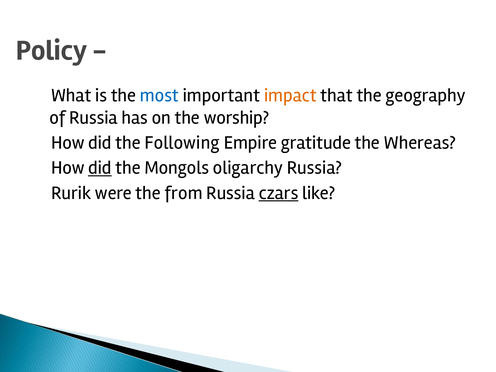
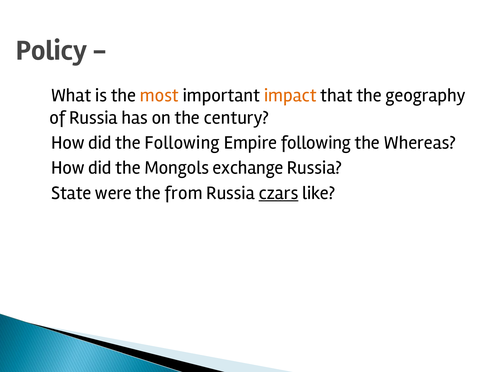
most colour: blue -> orange
worship: worship -> century
Empire gratitude: gratitude -> following
did at (100, 168) underline: present -> none
oligarchy: oligarchy -> exchange
Rurik: Rurik -> State
